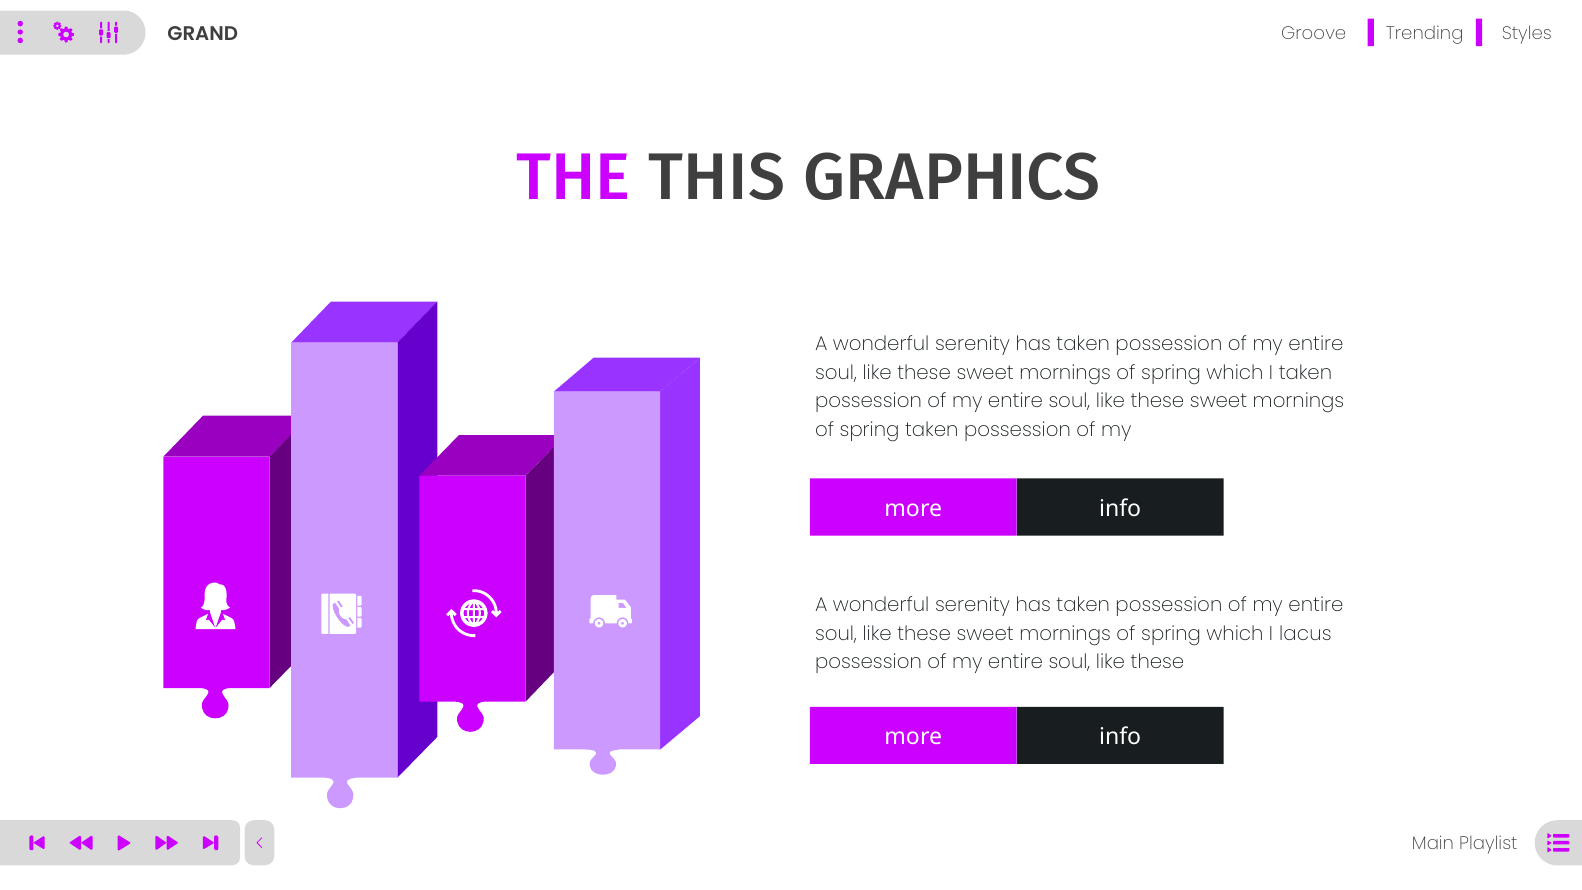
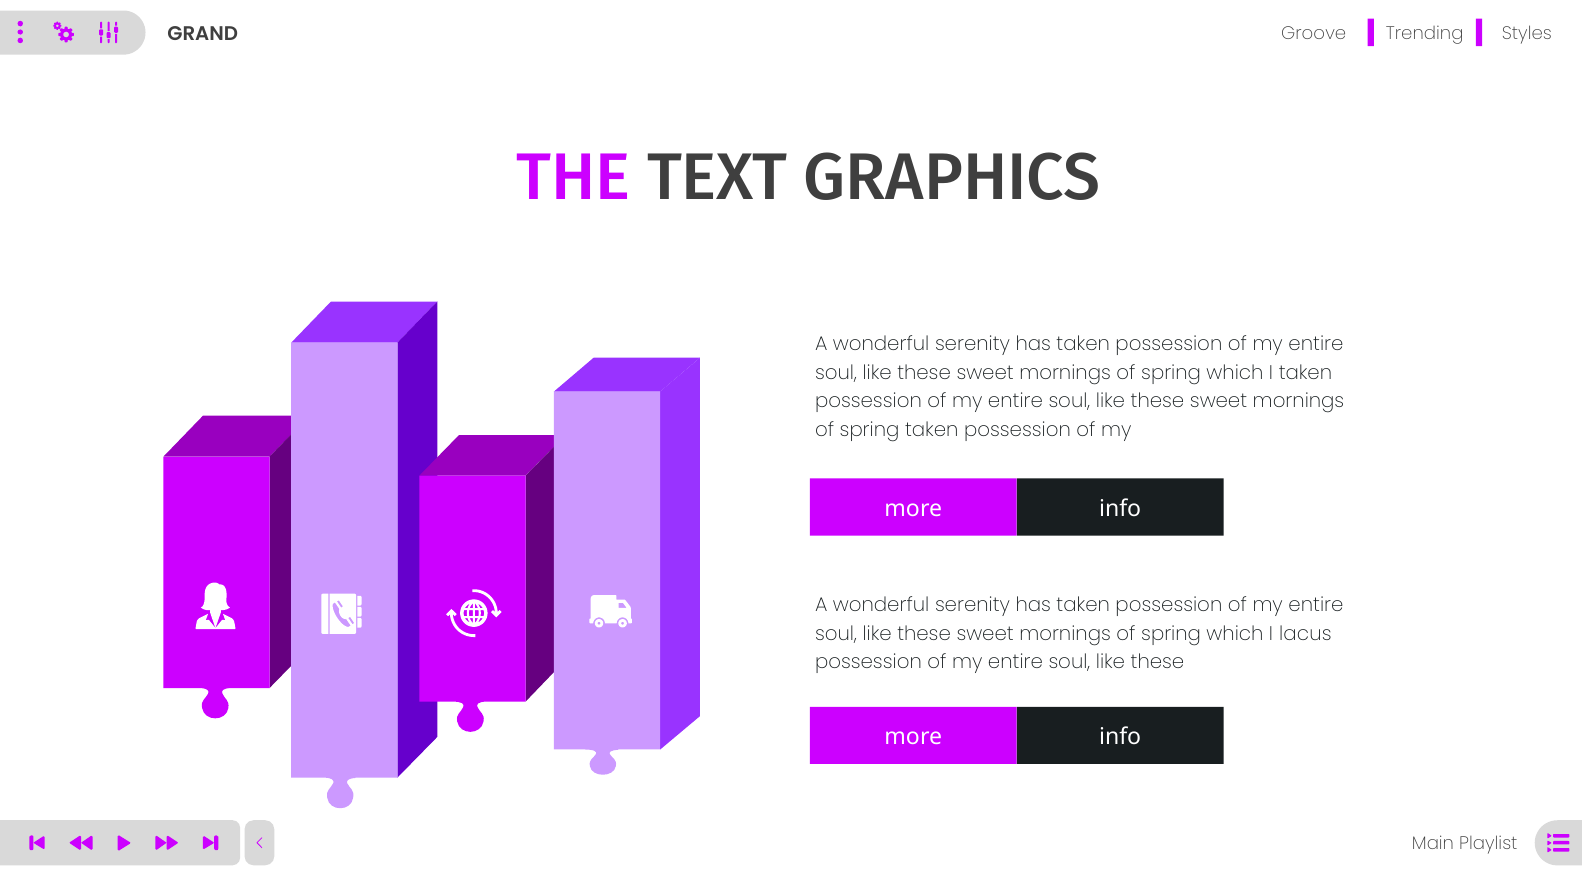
THIS: THIS -> TEXT
